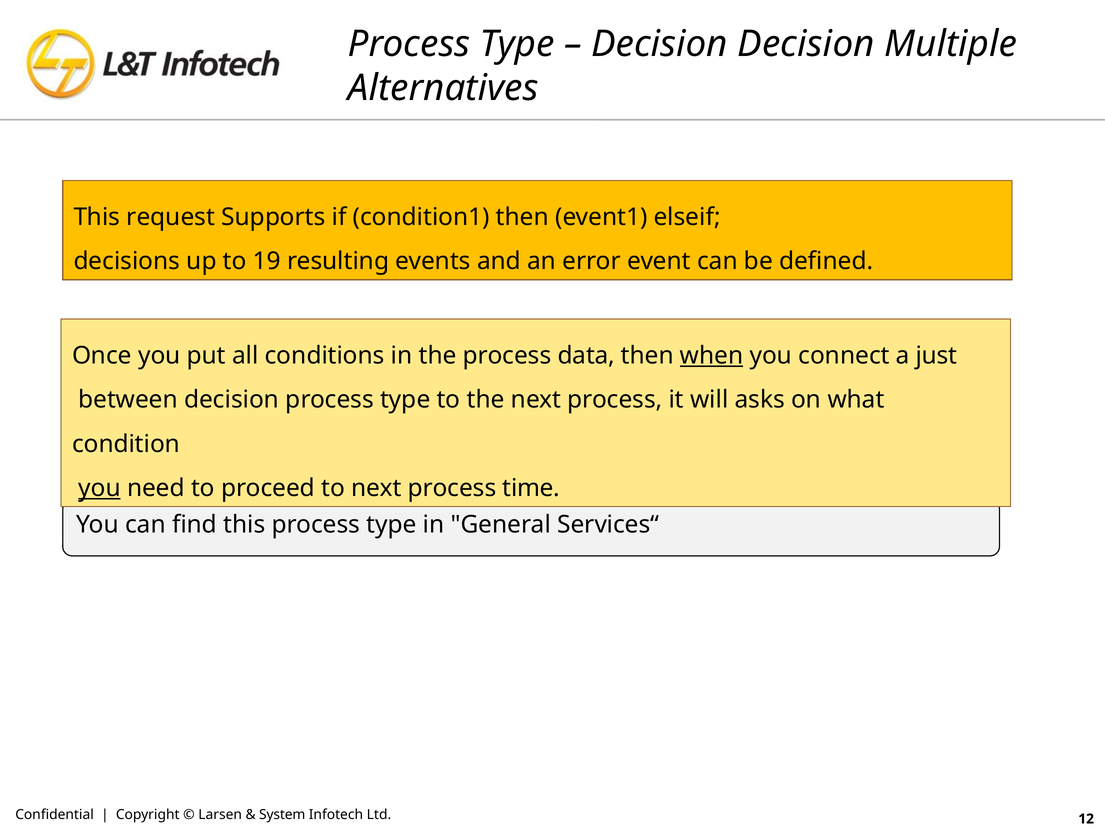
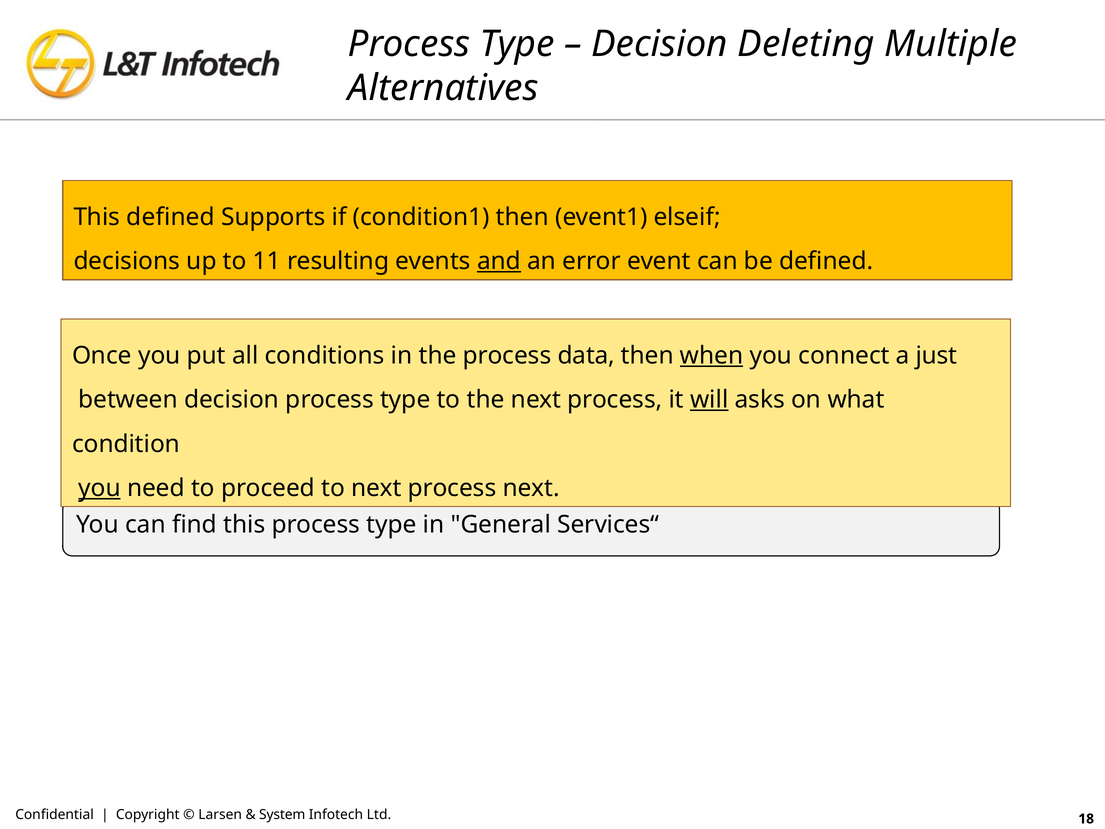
Decision Decision: Decision -> Deleting
This request: request -> defined
19: 19 -> 11
and underline: none -> present
will underline: none -> present
process time: time -> next
12: 12 -> 18
